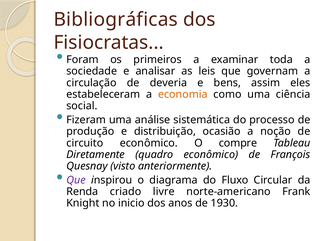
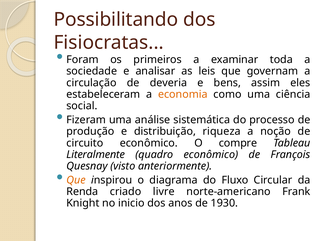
Bibliográficas: Bibliográficas -> Possibilitando
ocasião: ocasião -> riqueza
Diretamente: Diretamente -> Literalmente
Que at (76, 180) colour: purple -> orange
